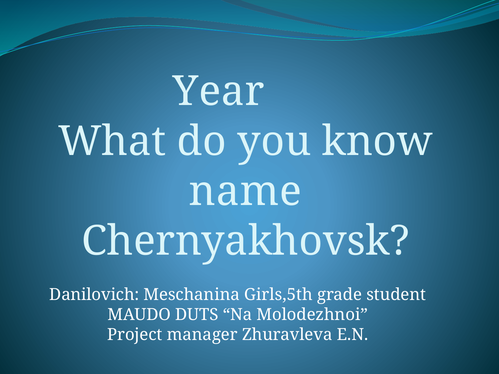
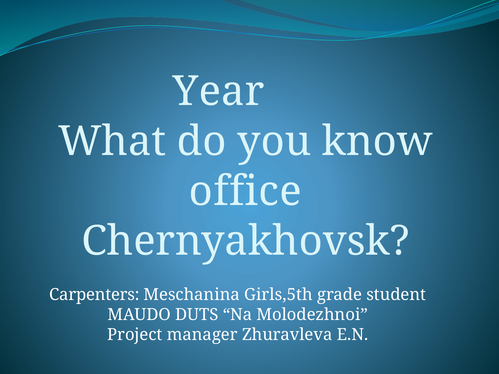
name: name -> office
Danilovich: Danilovich -> Carpenters
